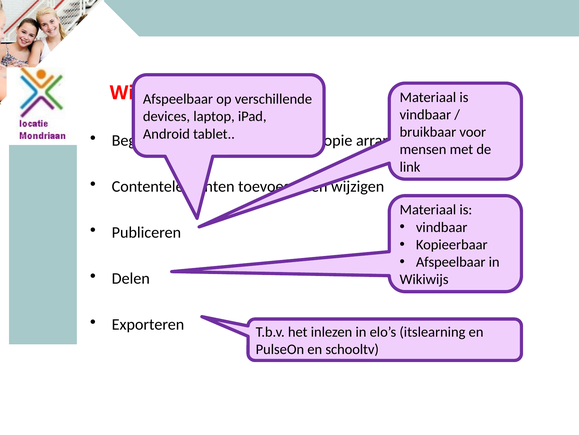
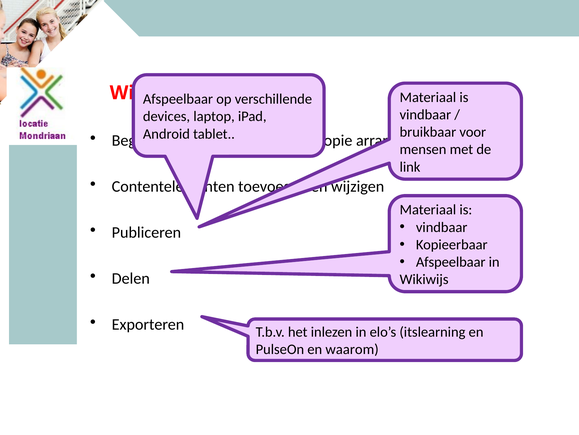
schooltv: schooltv -> waarom
